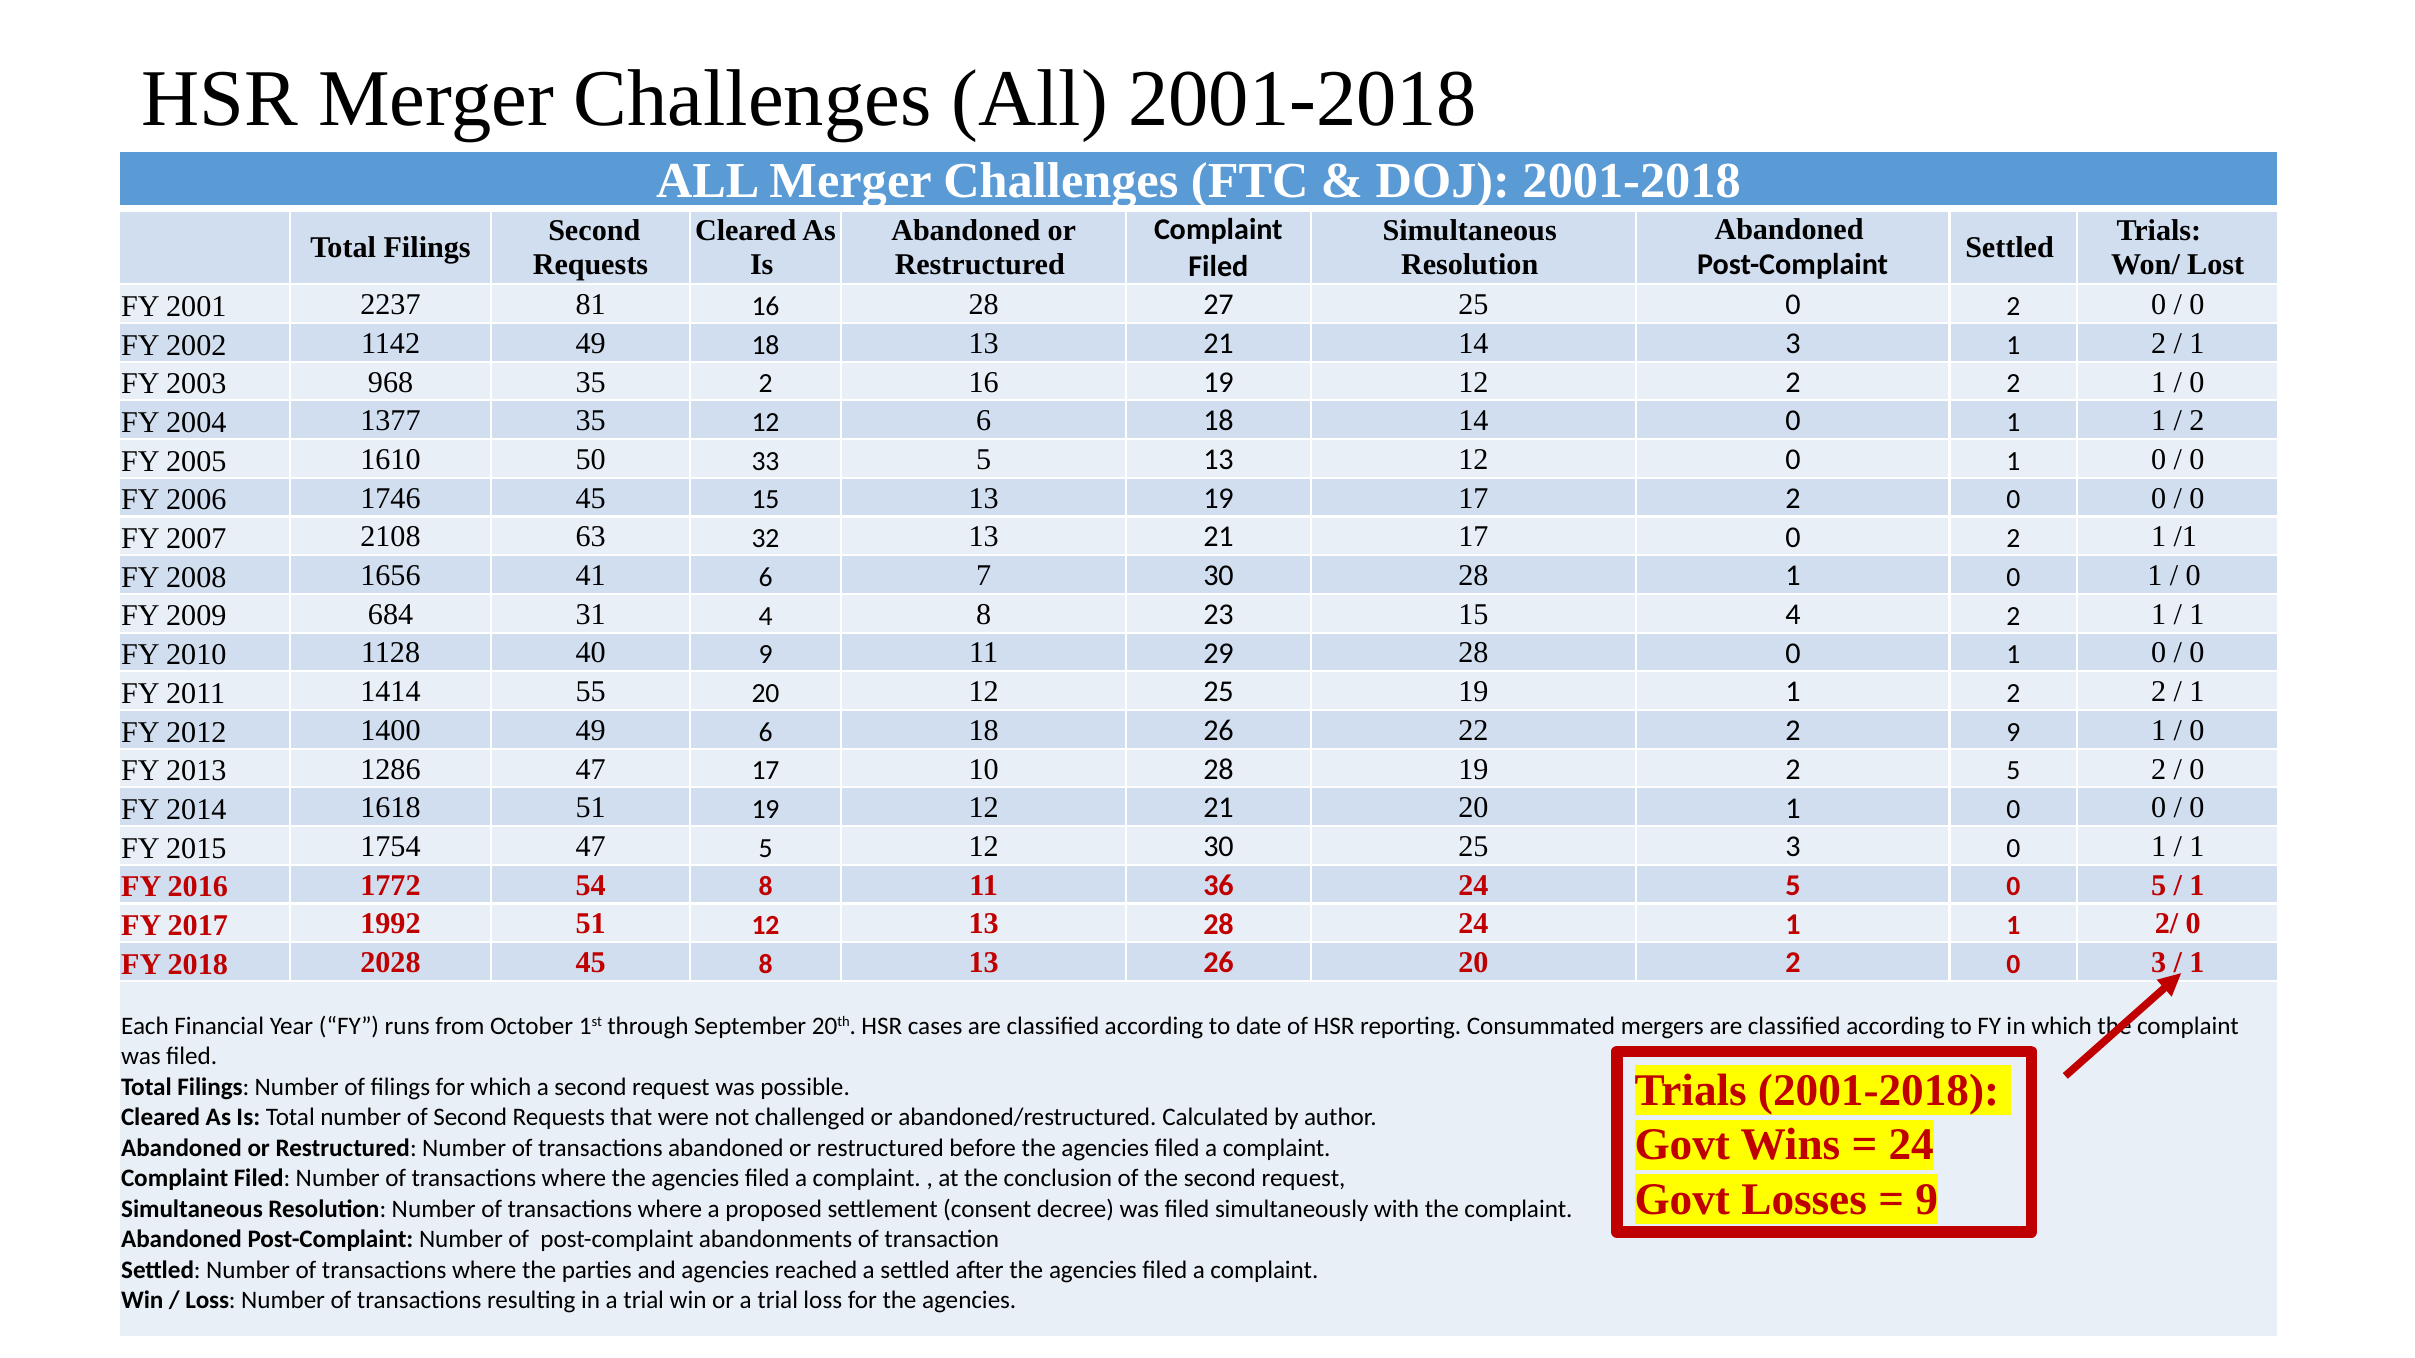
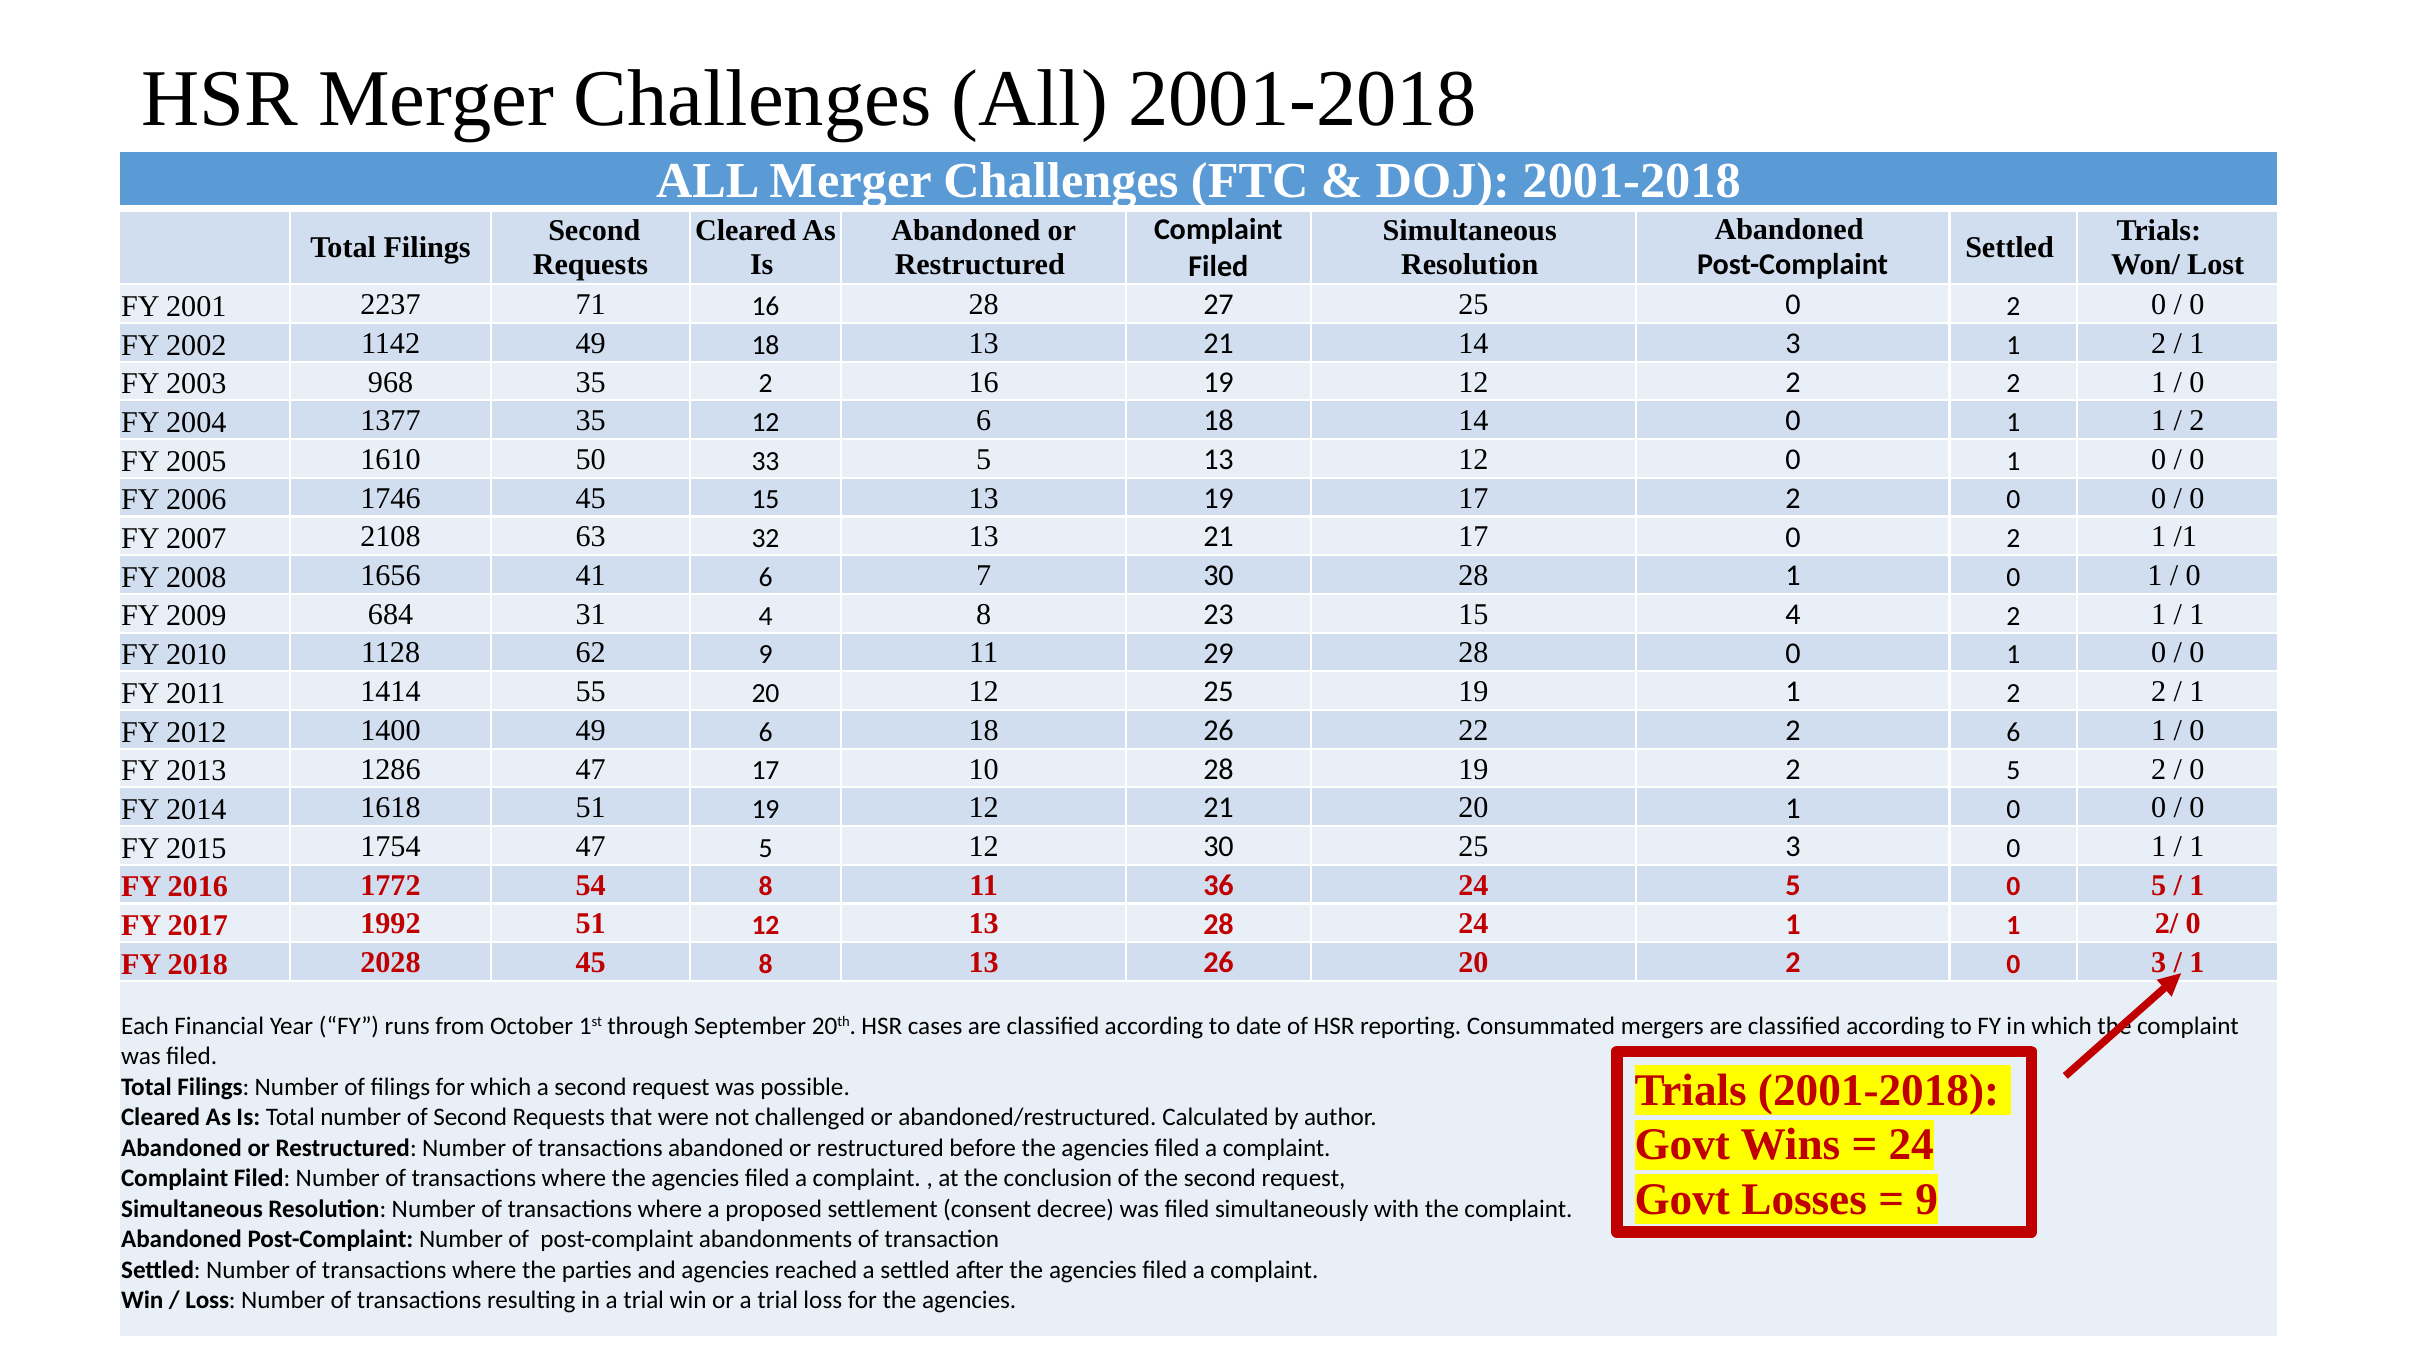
81: 81 -> 71
40: 40 -> 62
2 9: 9 -> 6
